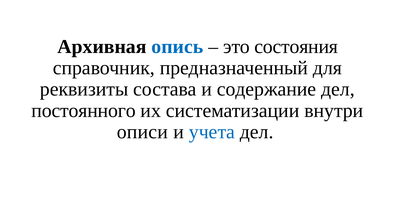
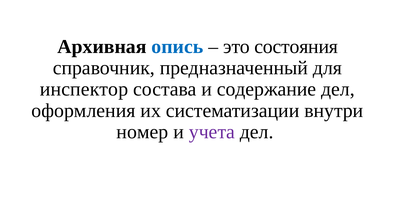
реквизиты: реквизиты -> инспектор
постоянного: постоянного -> оформления
описи: описи -> номер
учета colour: blue -> purple
